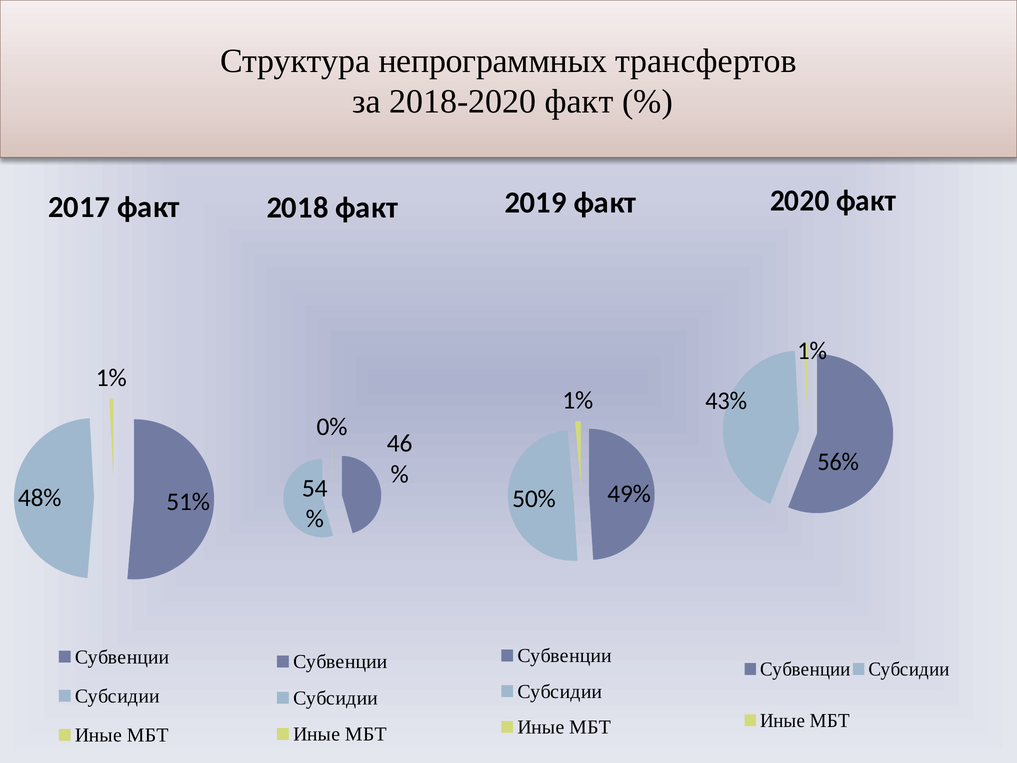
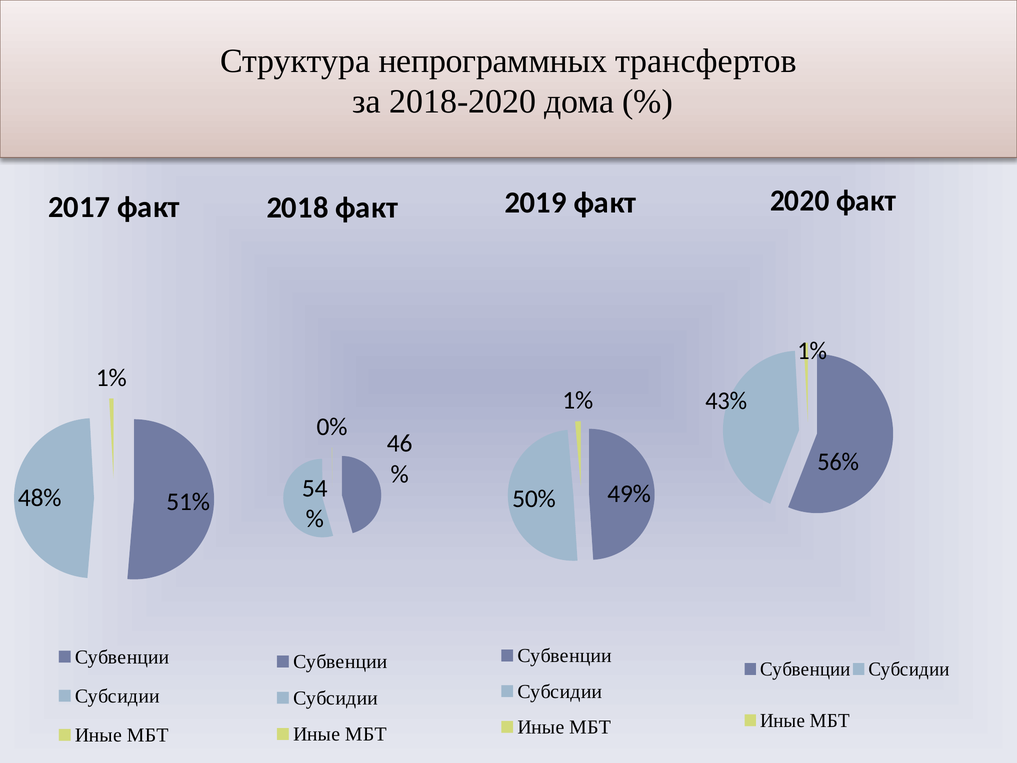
2018-2020 факт: факт -> дома
